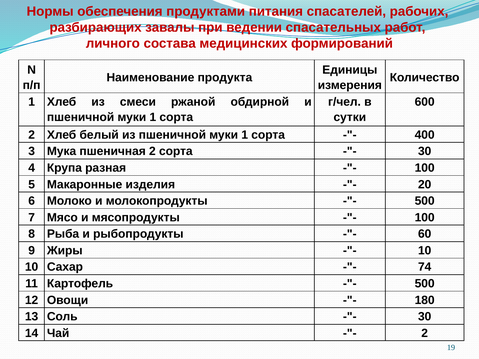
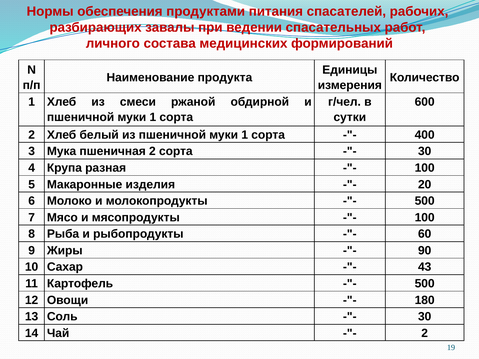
10 at (425, 251): 10 -> 90
74: 74 -> 43
